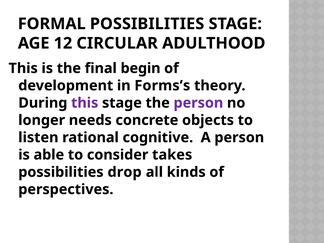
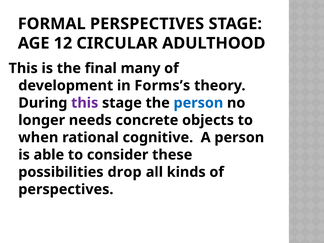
FORMAL POSSIBILITIES: POSSIBILITIES -> PERSPECTIVES
begin: begin -> many
person at (198, 103) colour: purple -> blue
listen: listen -> when
takes: takes -> these
